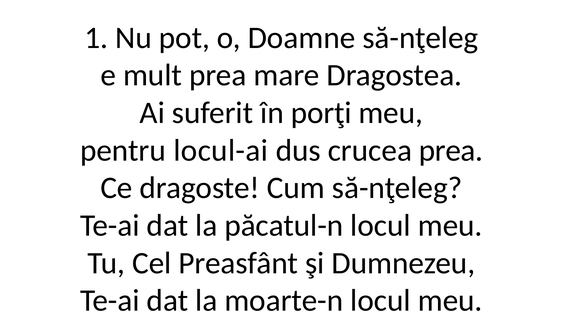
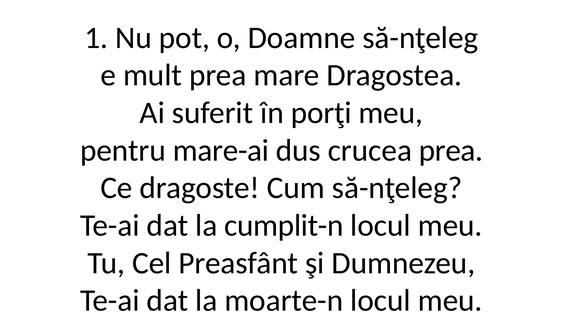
locul-ai: locul-ai -> mare-ai
păcatul-n: păcatul-n -> cumplit-n
